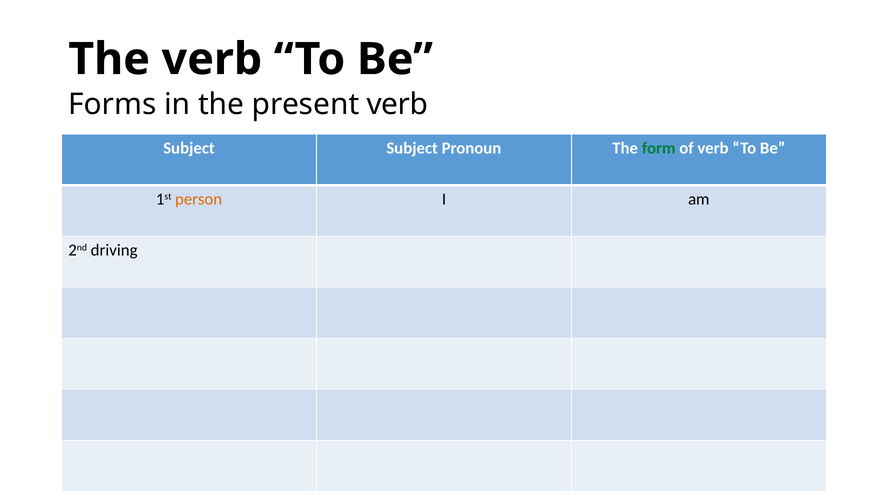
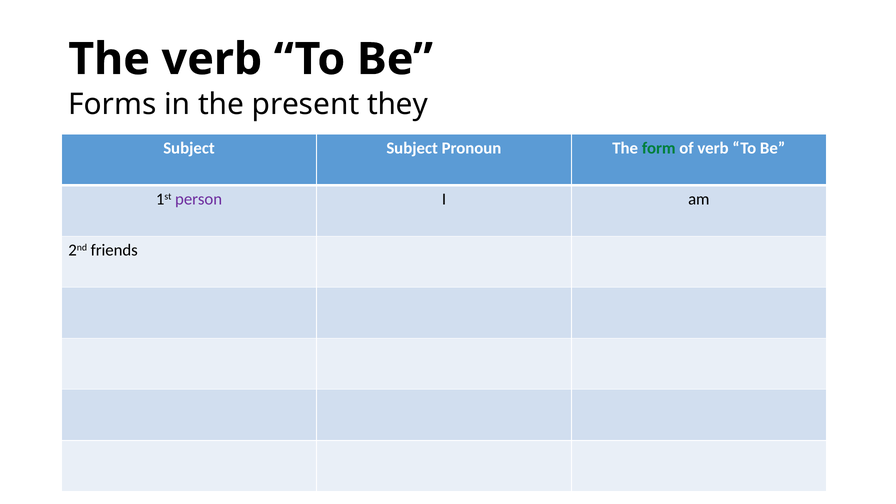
present verb: verb -> they
person colour: orange -> purple
driving: driving -> friends
